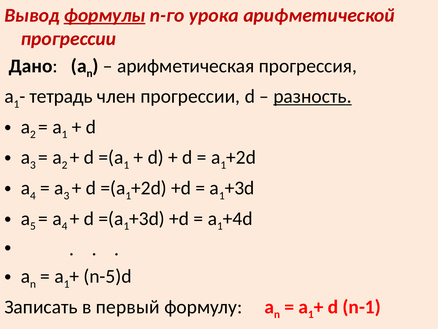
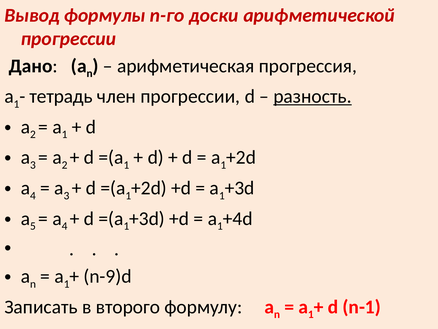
формулы underline: present -> none
урока: урока -> доски
n-5)d: n-5)d -> n-9)d
первый: первый -> второго
